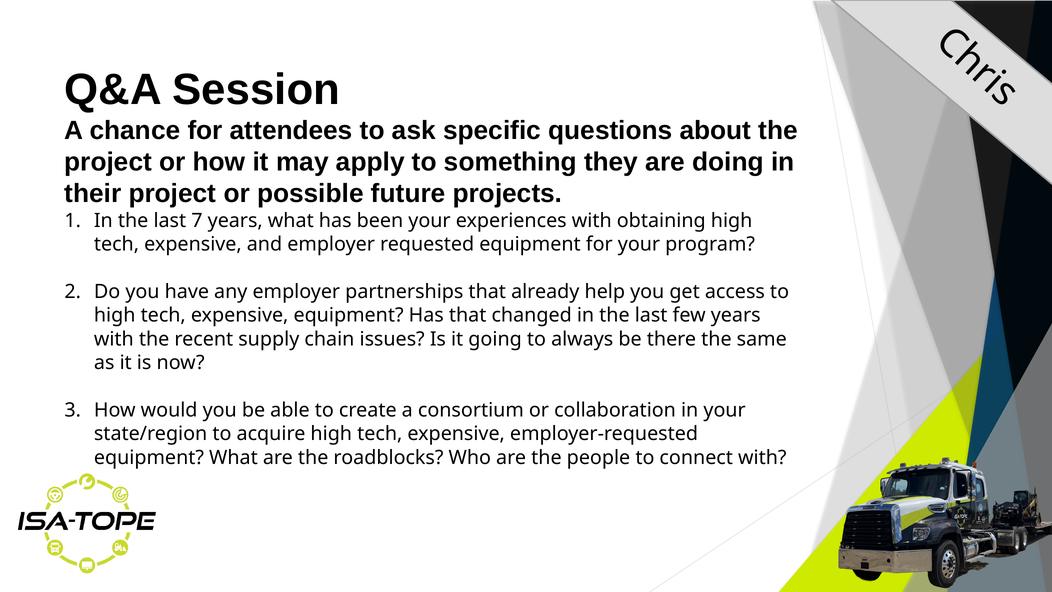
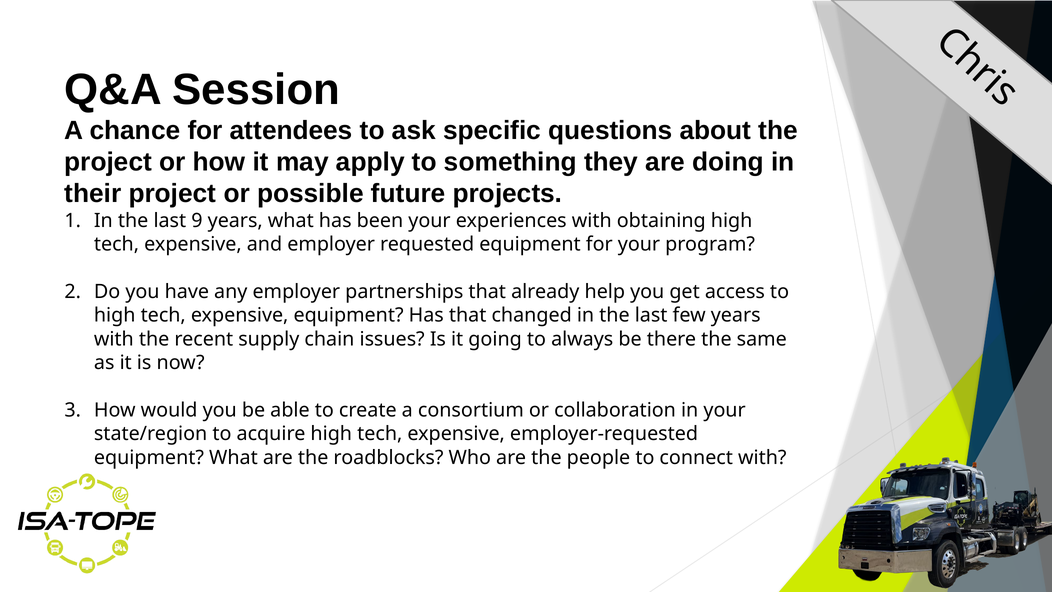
7: 7 -> 9
